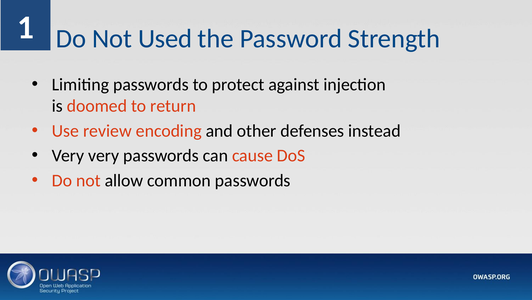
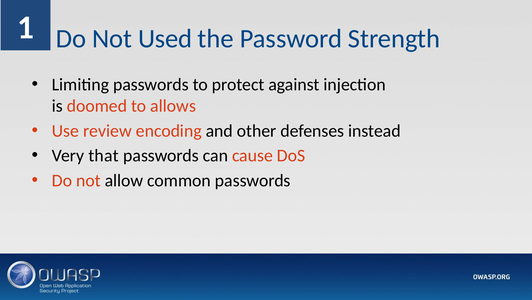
return: return -> allows
Very very: very -> that
